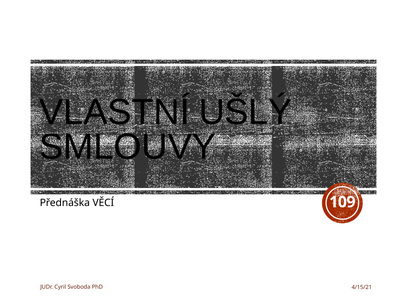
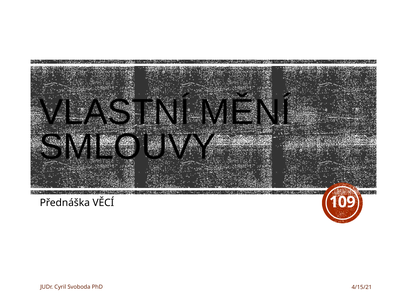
UŠLÝ: UŠLÝ -> MĚNÍ
